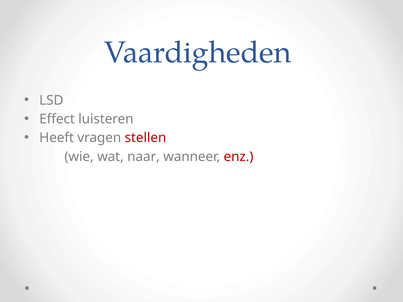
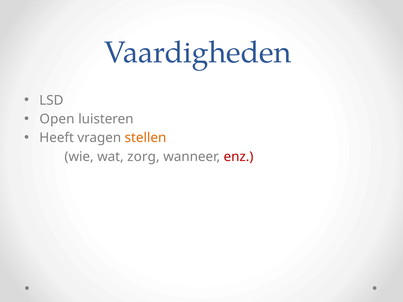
Effect: Effect -> Open
stellen colour: red -> orange
naar: naar -> zorg
